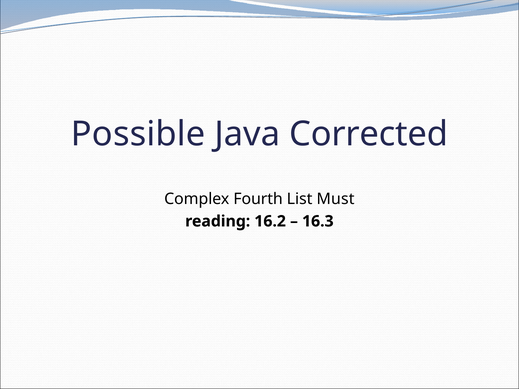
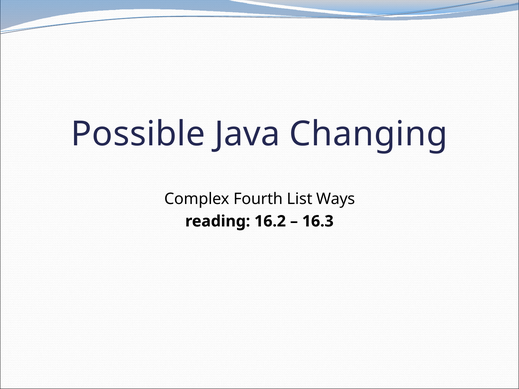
Corrected: Corrected -> Changing
Must: Must -> Ways
